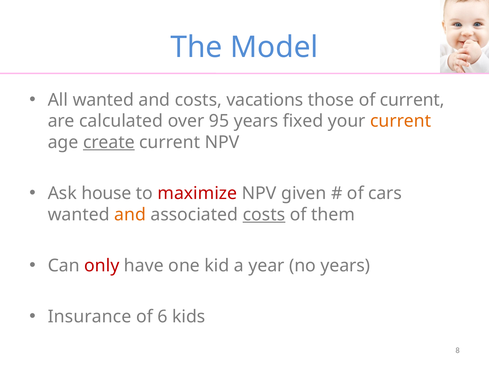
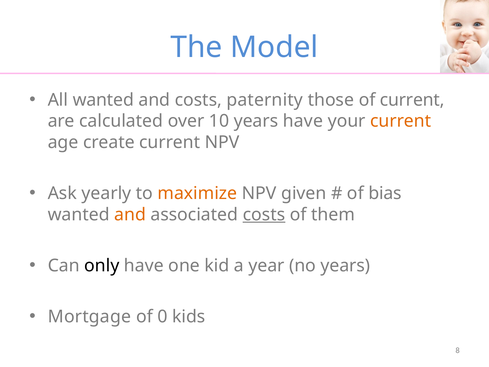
vacations: vacations -> paternity
95: 95 -> 10
years fixed: fixed -> have
create underline: present -> none
house: house -> yearly
maximize colour: red -> orange
cars: cars -> bias
only colour: red -> black
Insurance: Insurance -> Mortgage
6: 6 -> 0
